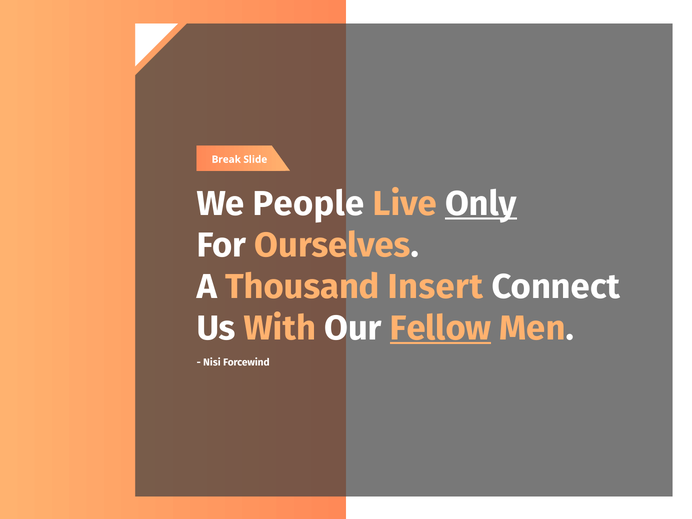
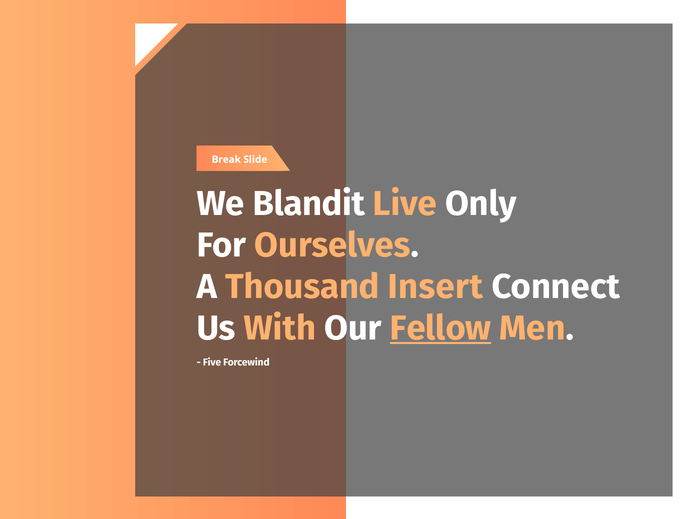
People: People -> Blandit
Only underline: present -> none
Nisi: Nisi -> Five
